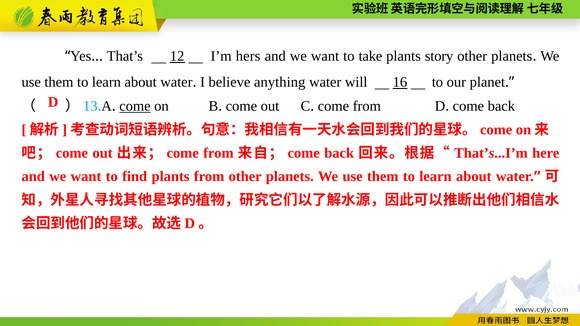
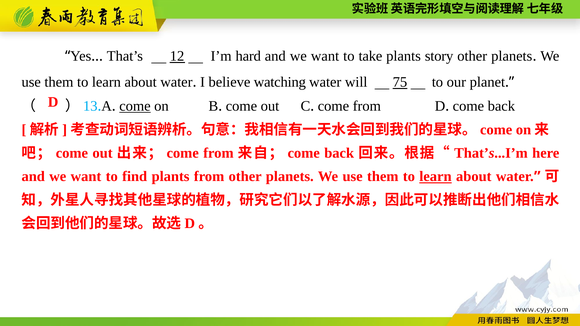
hers: hers -> hard
anything: anything -> watching
16: 16 -> 75
learn at (435, 177) underline: none -> present
